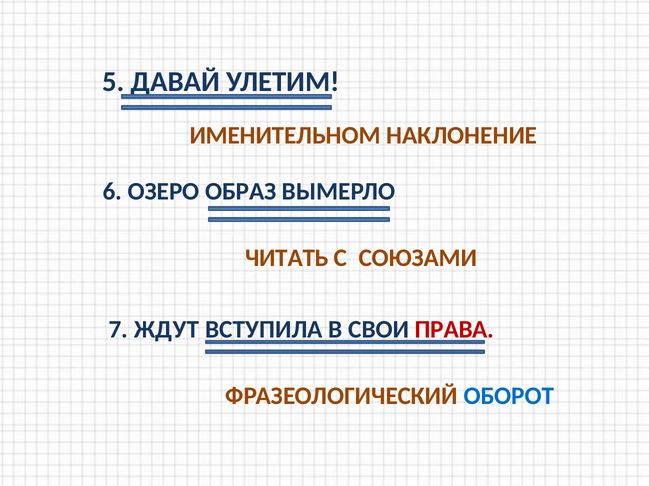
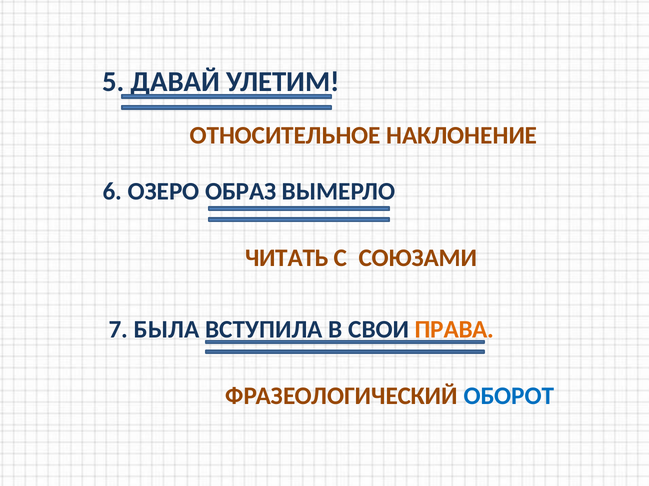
ИМЕНИТЕЛЬНОМ: ИМЕНИТЕЛЬНОМ -> ОТНОСИТЕЛЬНОЕ
ЖДУТ: ЖДУТ -> БЫЛА
ПРАВА colour: red -> orange
